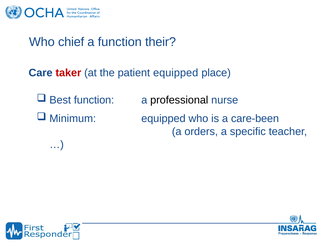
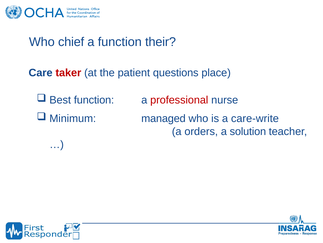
patient equipped: equipped -> questions
professional colour: black -> red
Minimum equipped: equipped -> managed
care-been: care-been -> care-write
specific: specific -> solution
